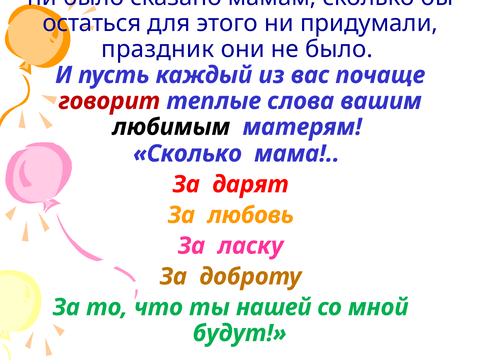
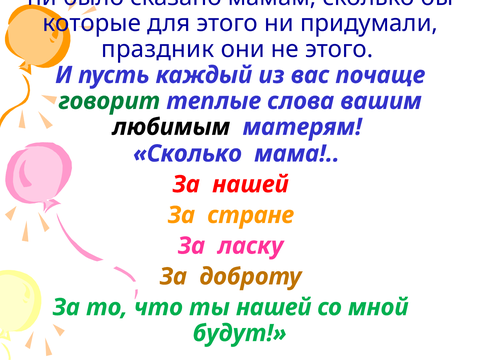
остаться: остаться -> которые
не было: было -> этого
говорит colour: red -> green
За дарят: дарят -> нашей
любовь: любовь -> стране
